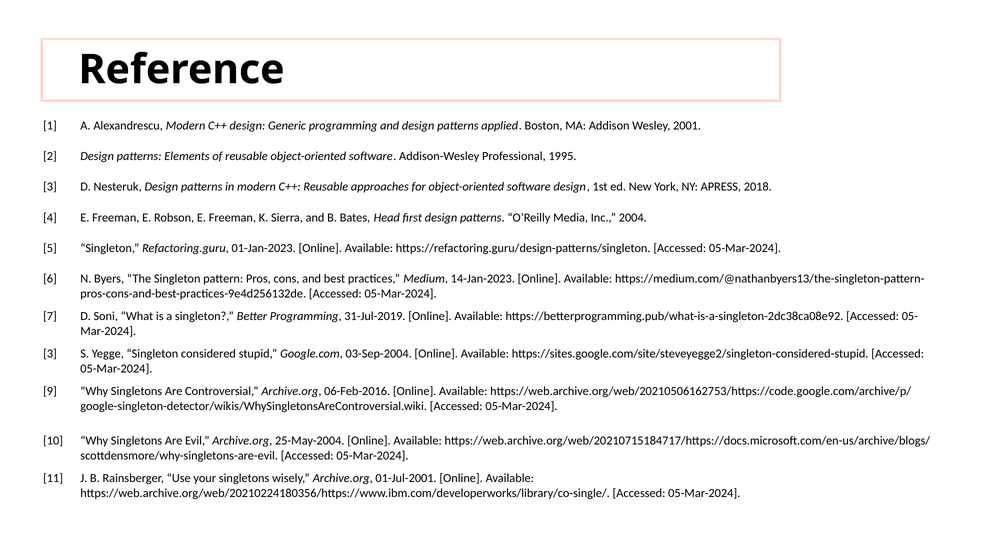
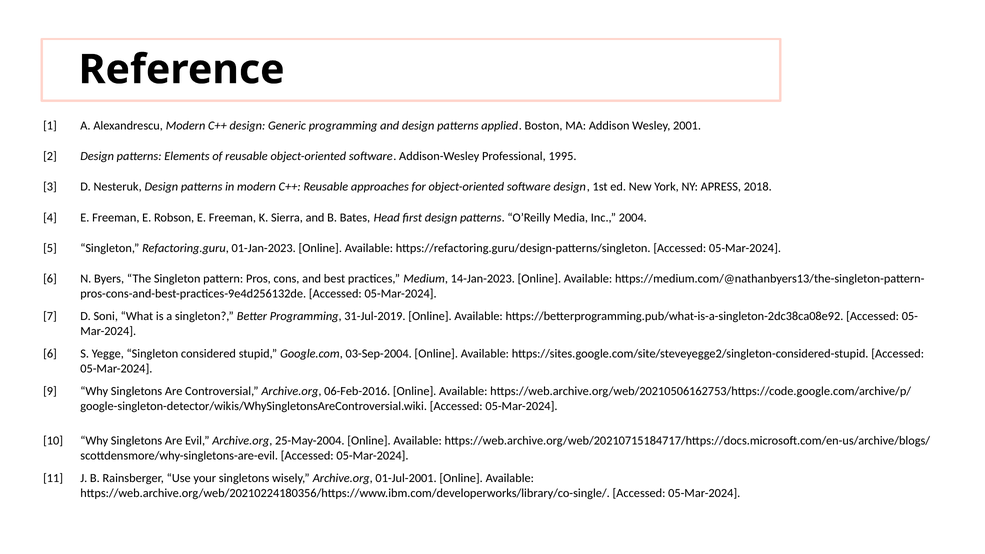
3 at (50, 354): 3 -> 6
